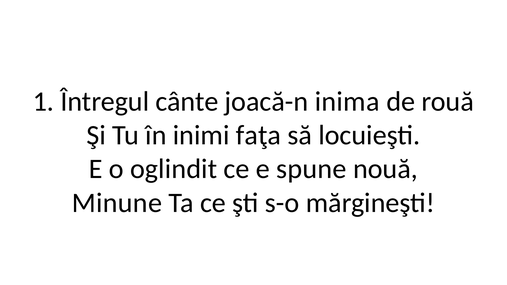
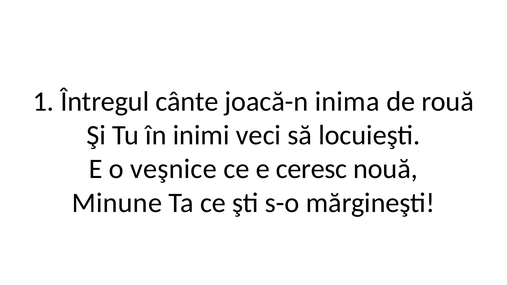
faţa: faţa -> veci
oglindit: oglindit -> veşnice
spune: spune -> ceresc
